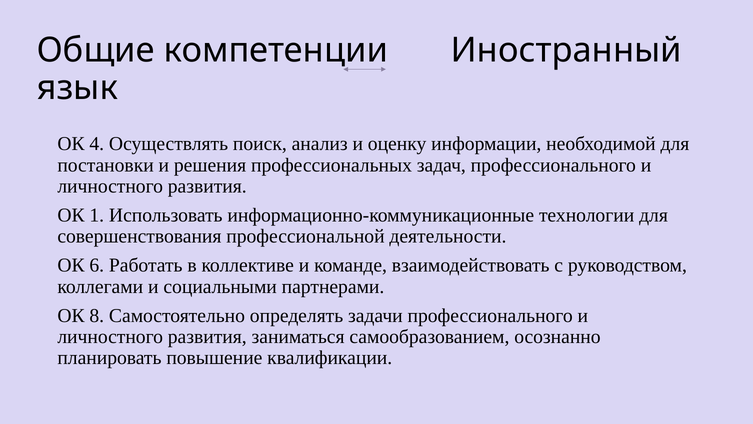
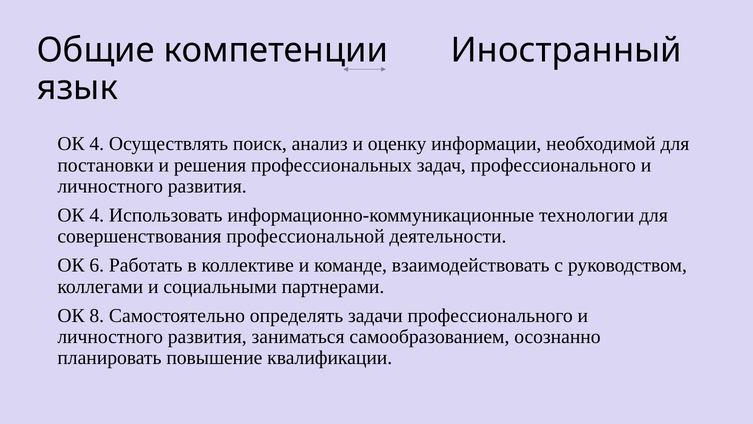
1 at (97, 215): 1 -> 4
